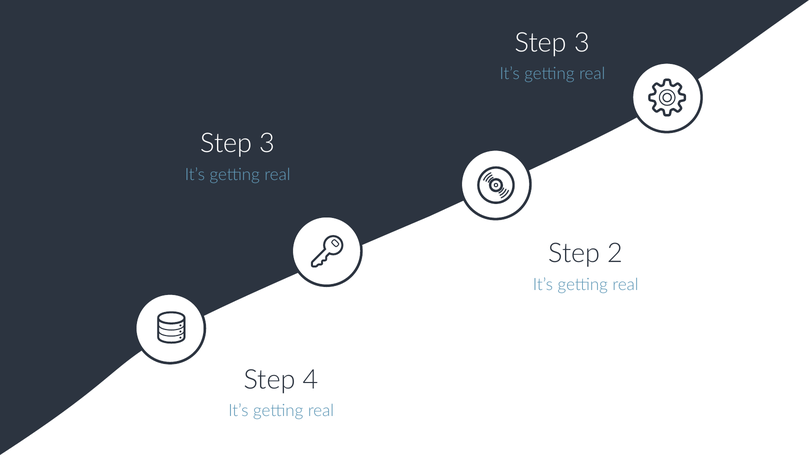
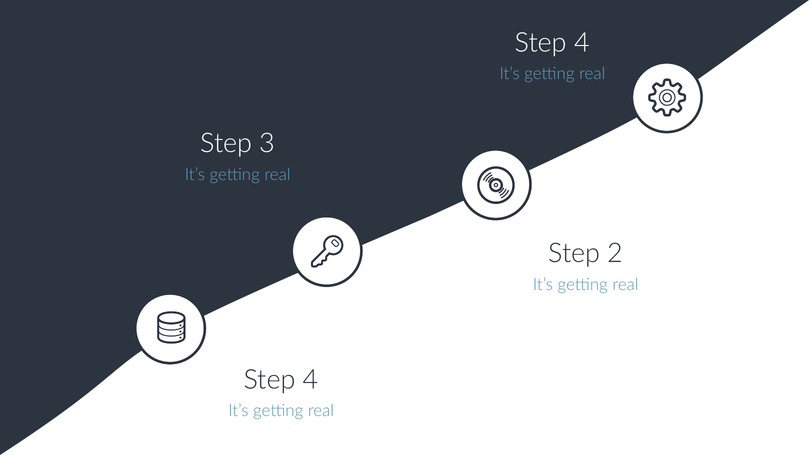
3 at (582, 43): 3 -> 4
